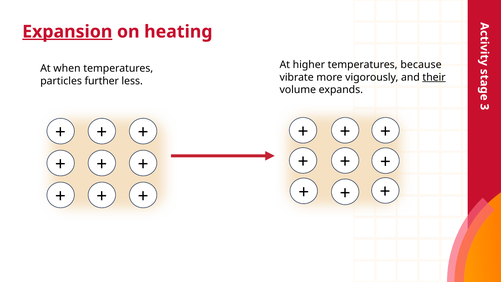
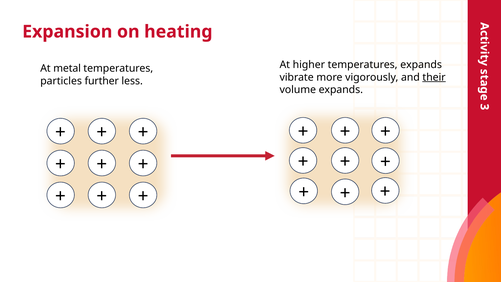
Expansion underline: present -> none
temperatures because: because -> expands
when: when -> metal
